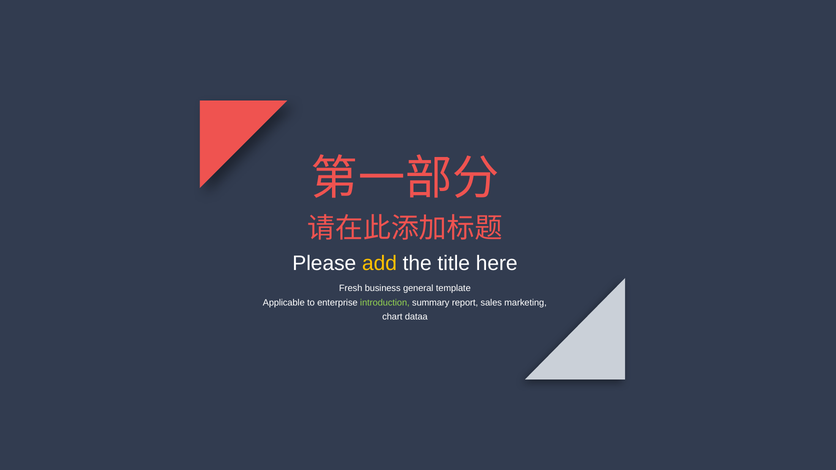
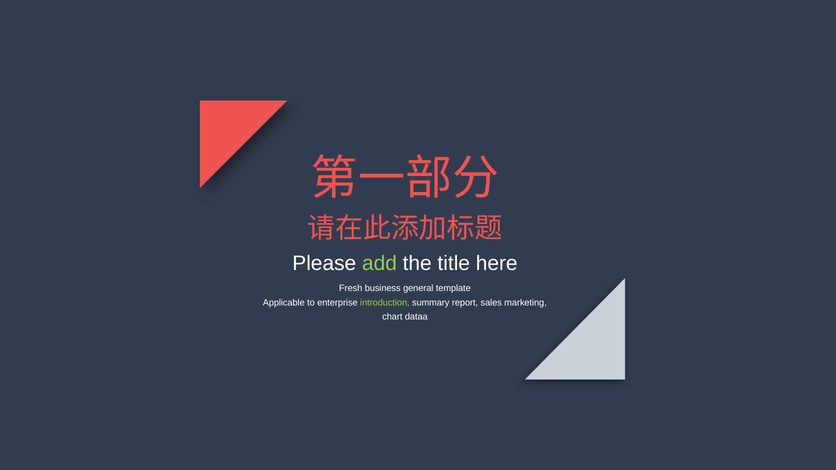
add colour: yellow -> light green
